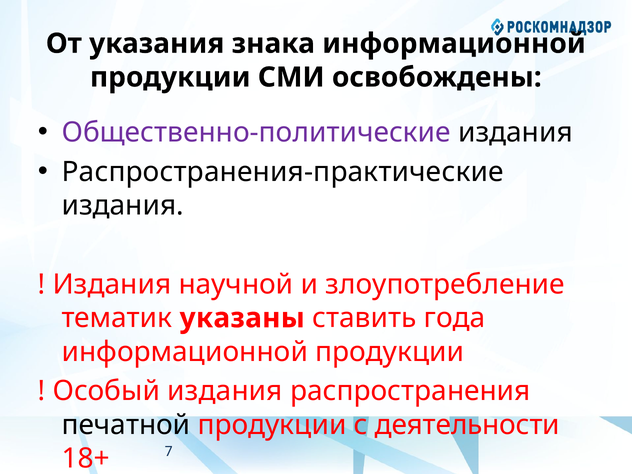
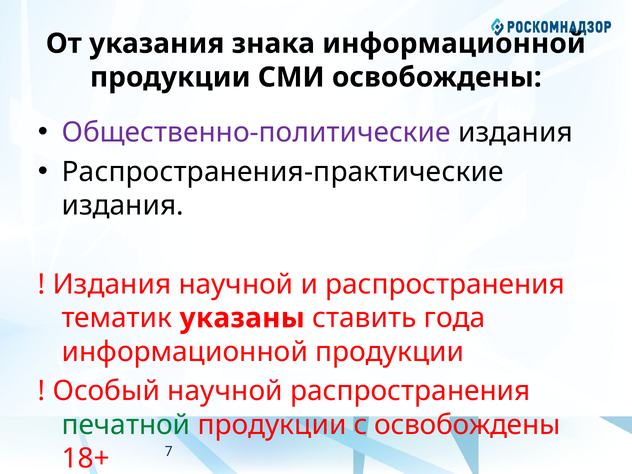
и злоупотребление: злоупотребление -> распространения
Особый издания: издания -> научной
печатной colour: black -> green
с деятельности: деятельности -> освобождены
